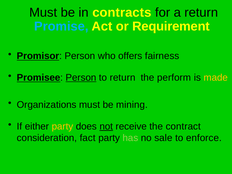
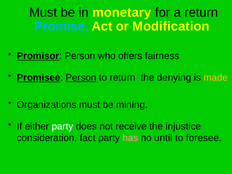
contracts: contracts -> monetary
Requirement: Requirement -> Modification
perform: perform -> denying
party at (62, 126) colour: yellow -> white
not underline: present -> none
contract: contract -> injustice
has colour: light green -> pink
sale: sale -> until
enforce: enforce -> foresee
